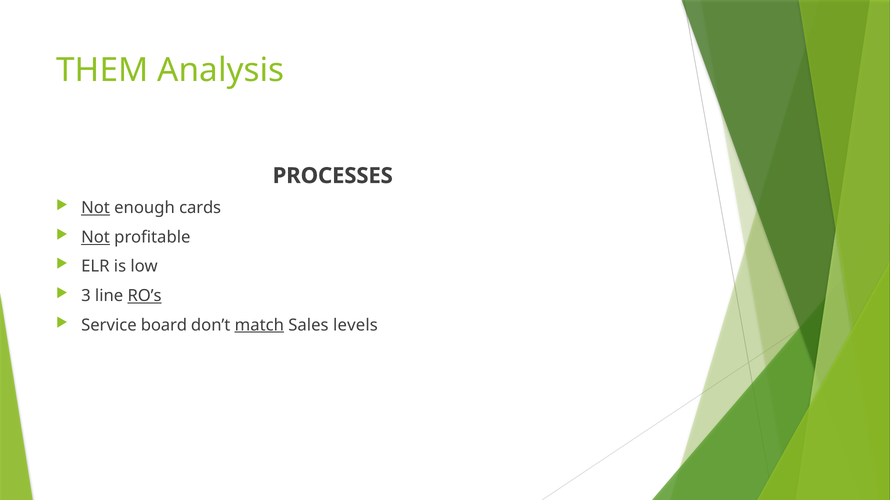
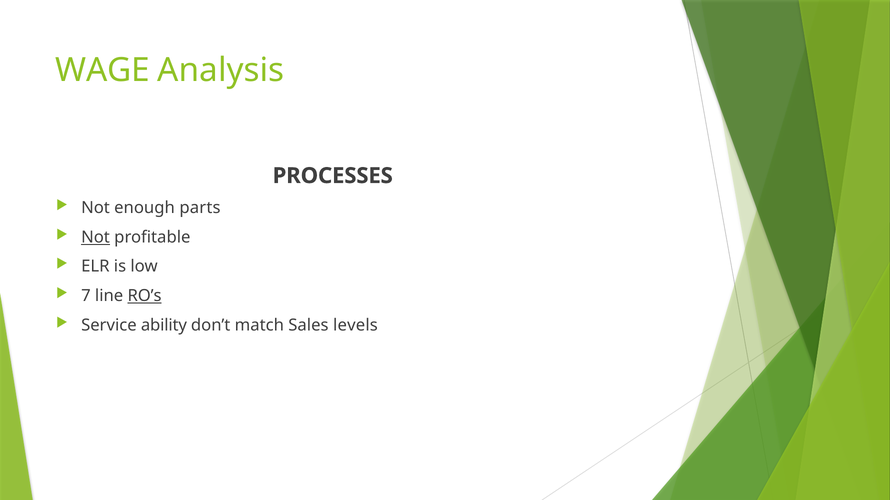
THEM: THEM -> WAGE
Not at (96, 208) underline: present -> none
cards: cards -> parts
3: 3 -> 7
board: board -> ability
match underline: present -> none
